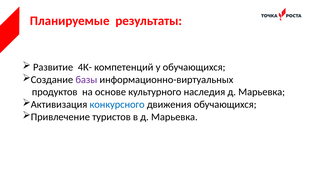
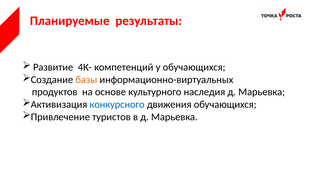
базы colour: purple -> orange
